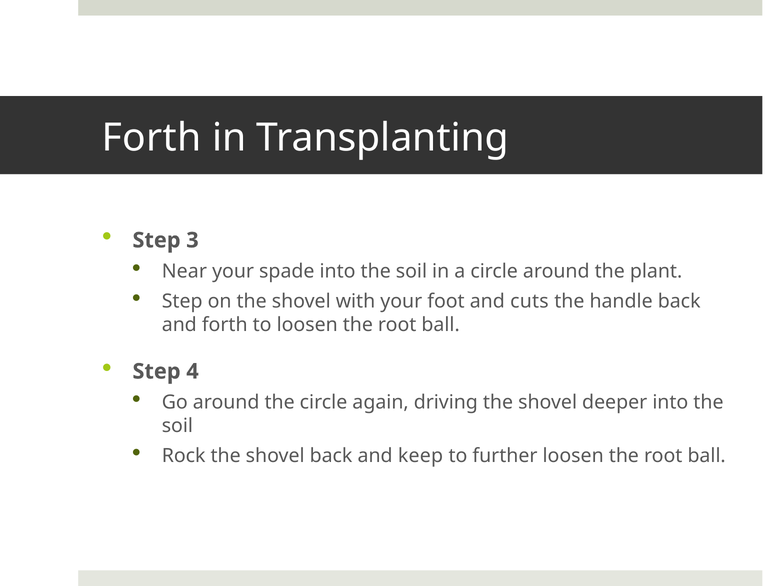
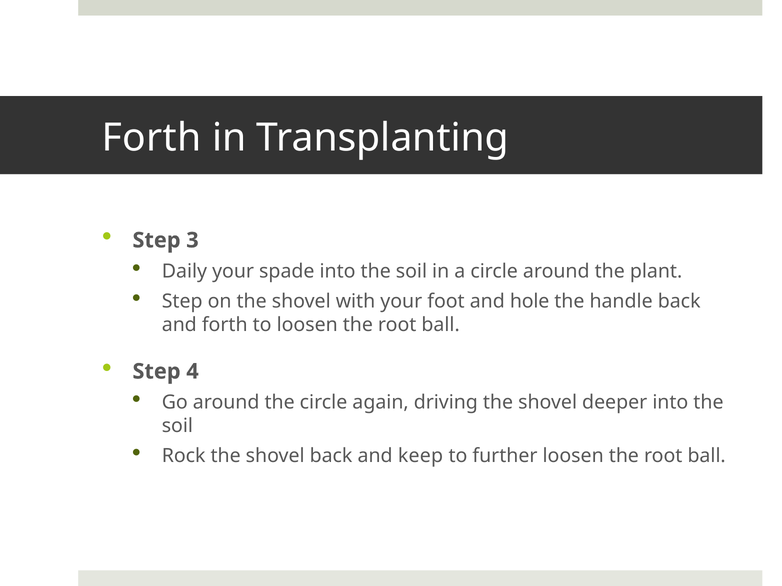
Near: Near -> Daily
cuts: cuts -> hole
